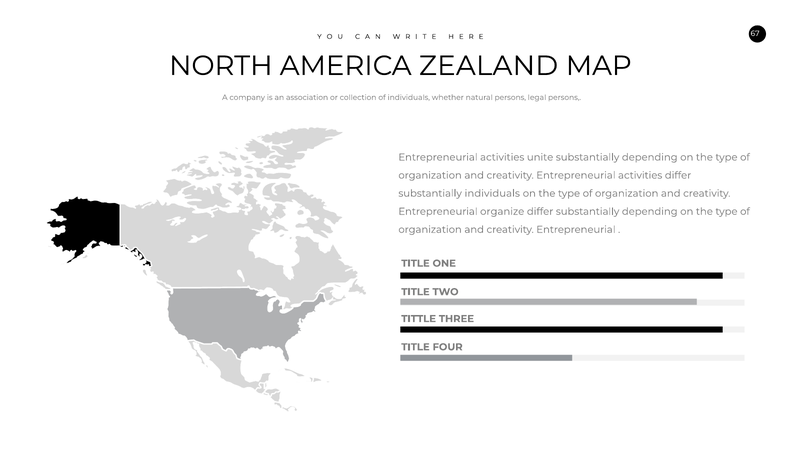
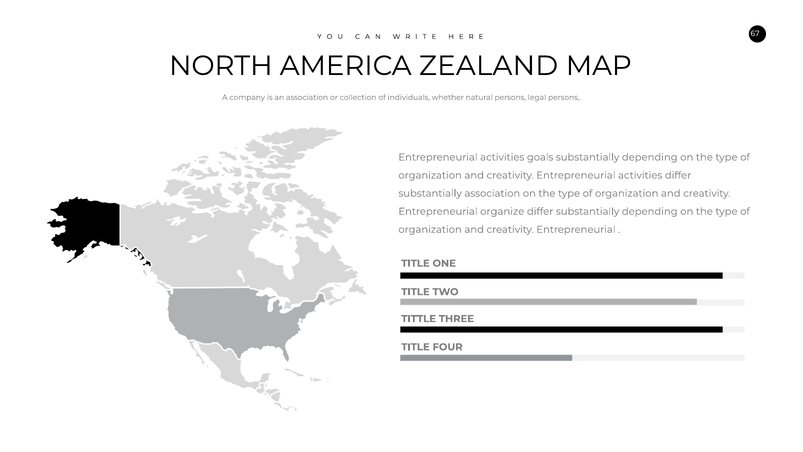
unite: unite -> goals
substantially individuals: individuals -> association
